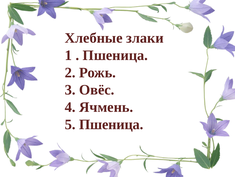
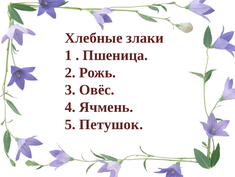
5 Пшеница: Пшеница -> Петушок
